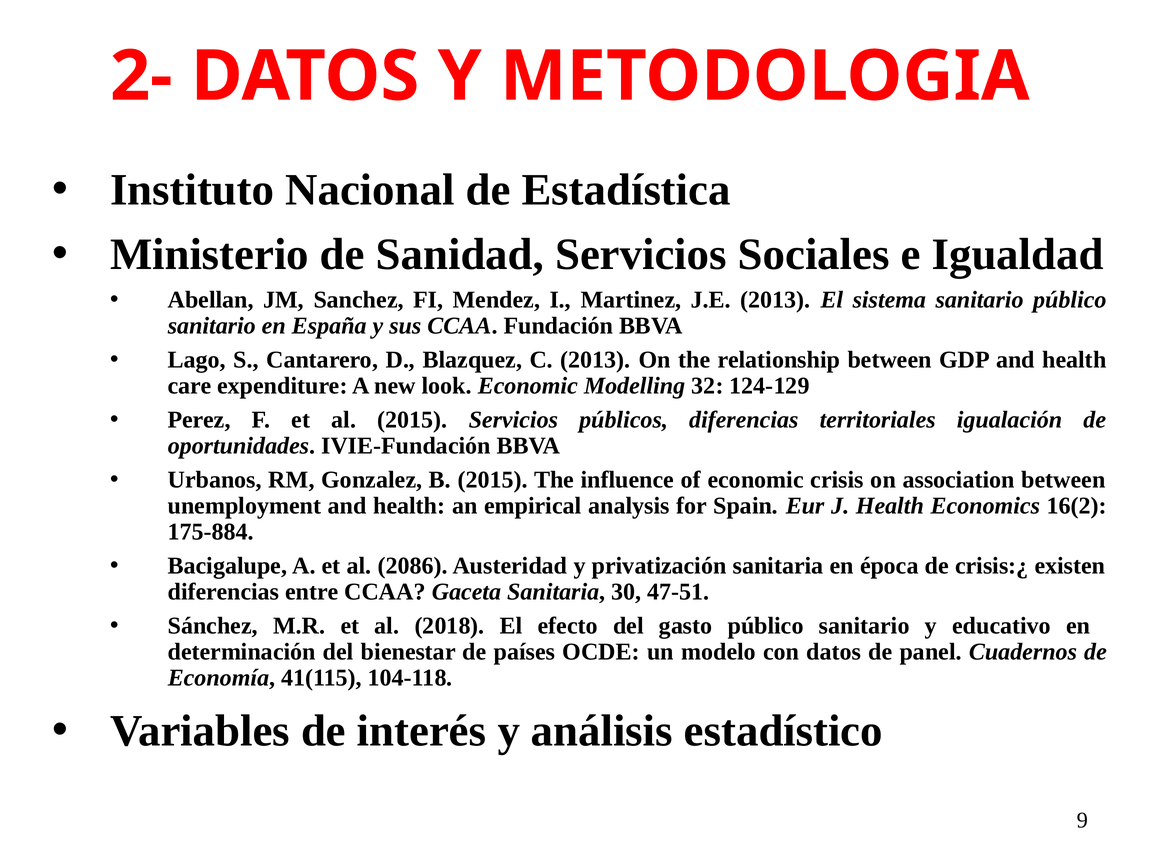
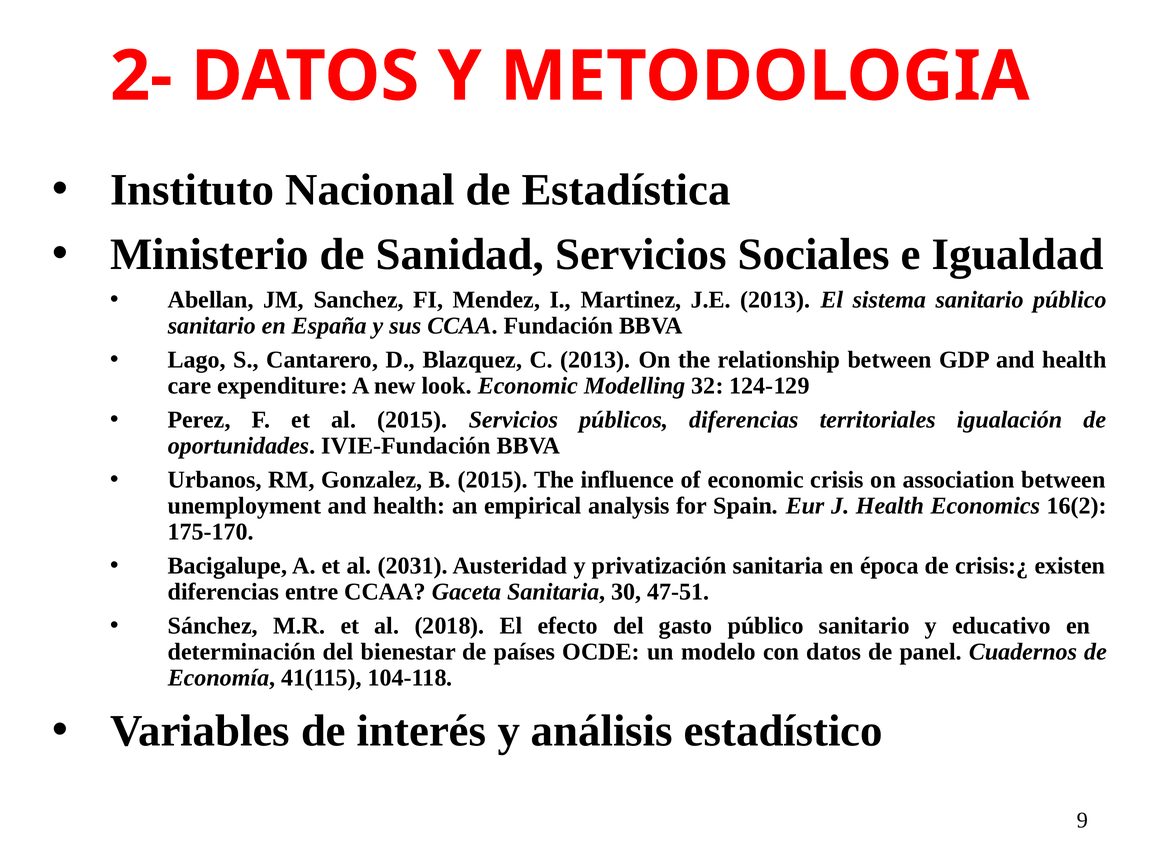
175-884: 175-884 -> 175-170
2086: 2086 -> 2031
